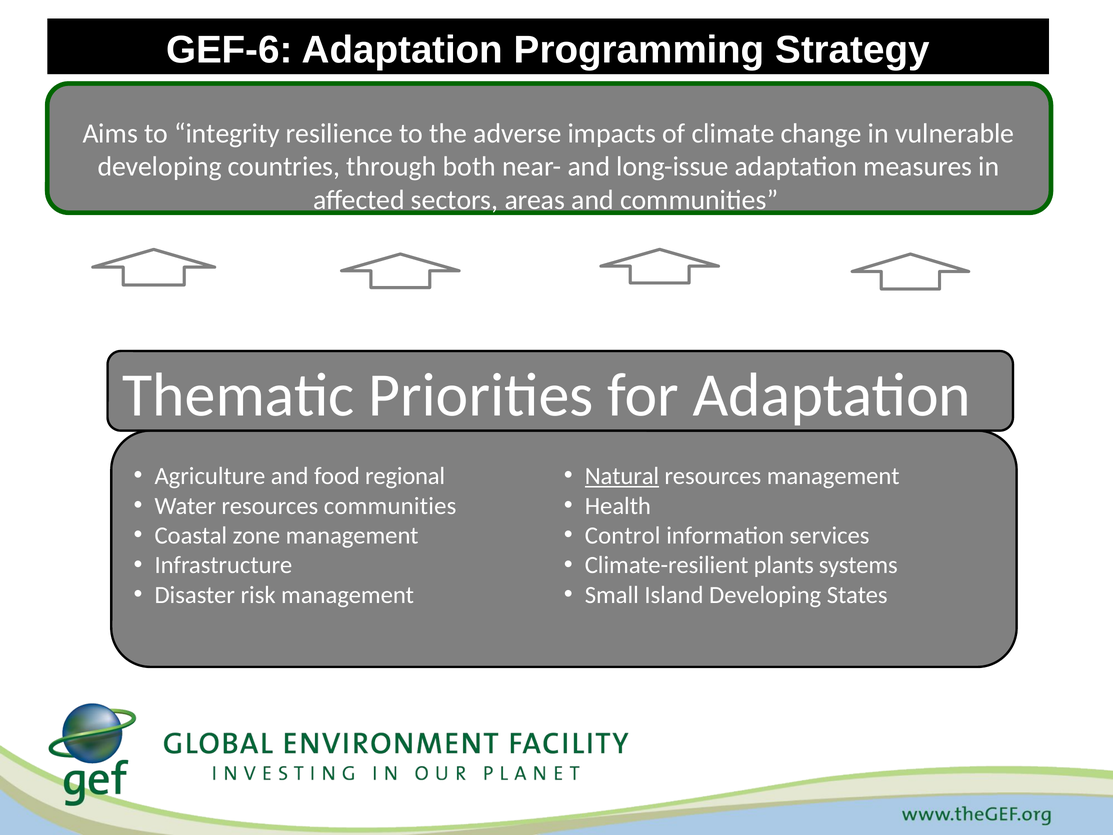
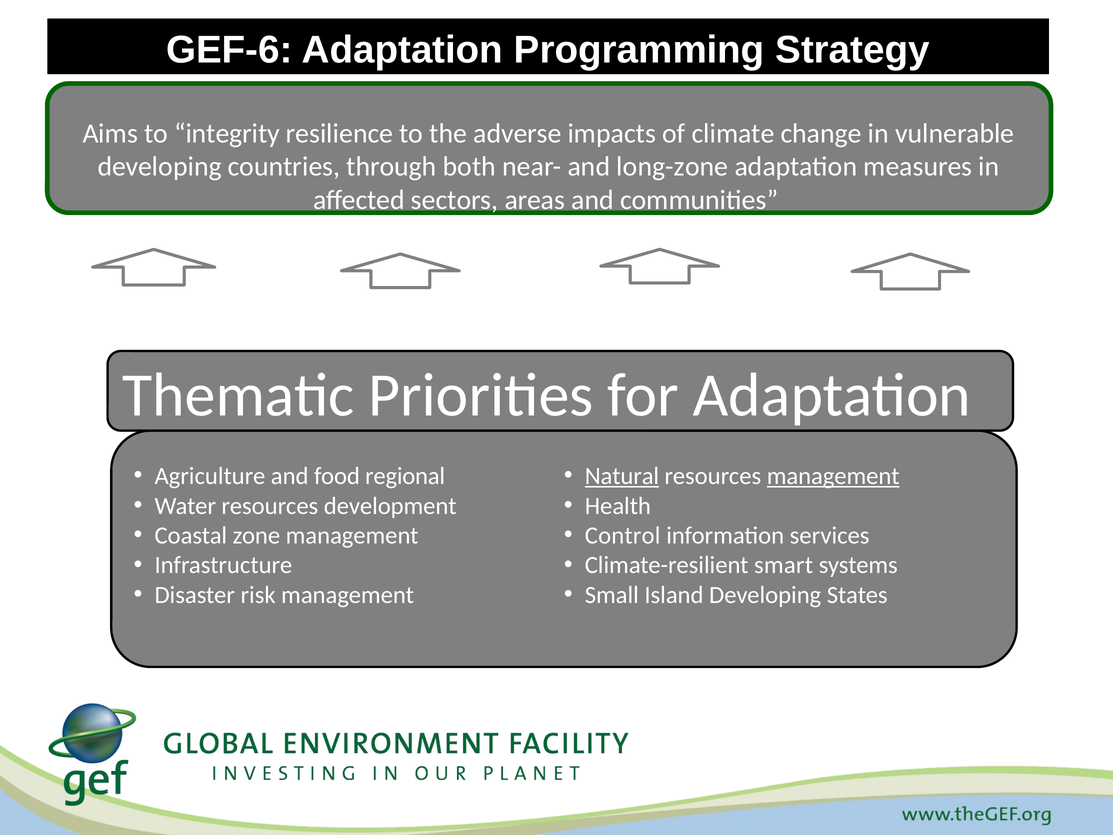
long-issue: long-issue -> long-zone
management at (833, 476) underline: none -> present
resources communities: communities -> development
plants: plants -> smart
